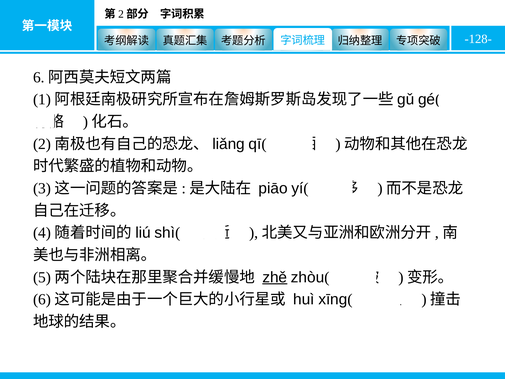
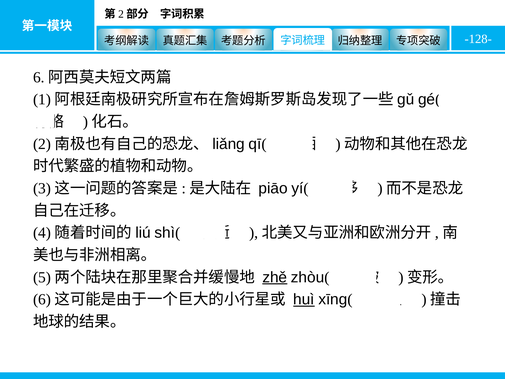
huì underline: none -> present
